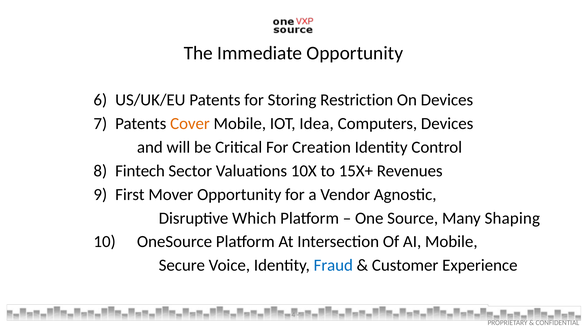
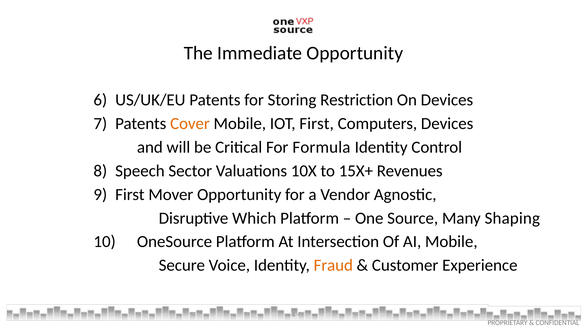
IOT Idea: Idea -> First
Creation: Creation -> Formula
Fintech: Fintech -> Speech
Fraud colour: blue -> orange
